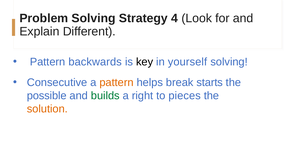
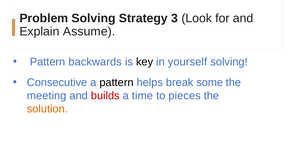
4: 4 -> 3
Different: Different -> Assume
pattern at (117, 82) colour: orange -> black
starts: starts -> some
possible: possible -> meeting
builds colour: green -> red
right: right -> time
